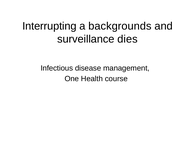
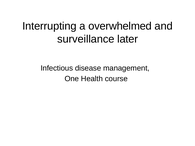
backgrounds: backgrounds -> overwhelmed
dies: dies -> later
